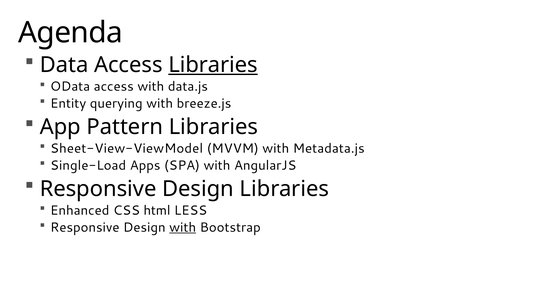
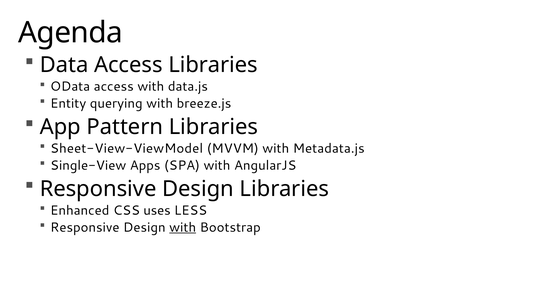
Libraries at (213, 65) underline: present -> none
Single-Load: Single-Load -> Single-View
html: html -> uses
